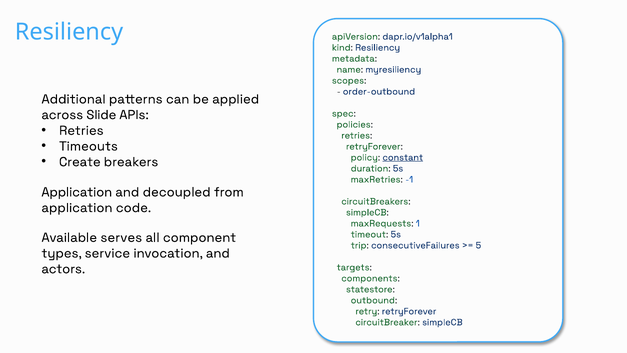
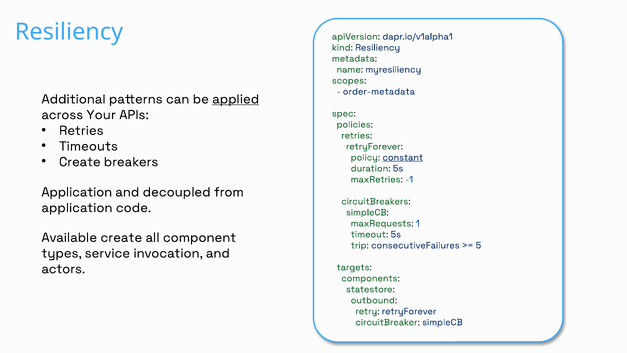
order-outbound: order-outbound -> order-metadata
applied underline: none -> present
Slide: Slide -> Your
Available serves: serves -> create
